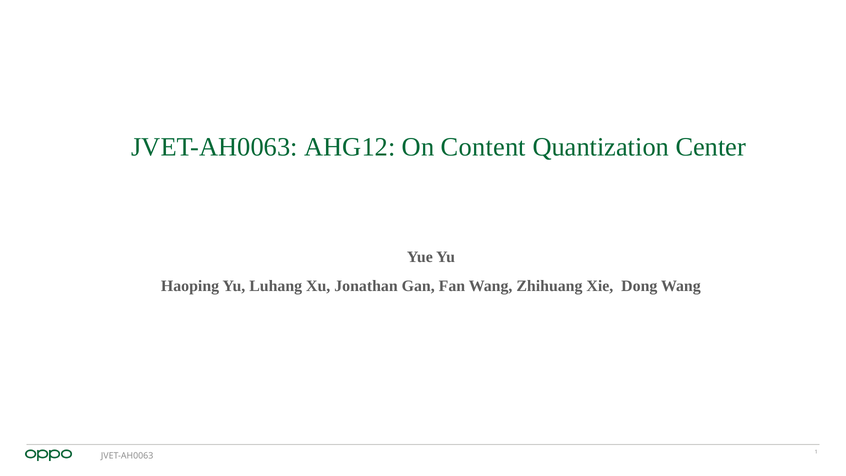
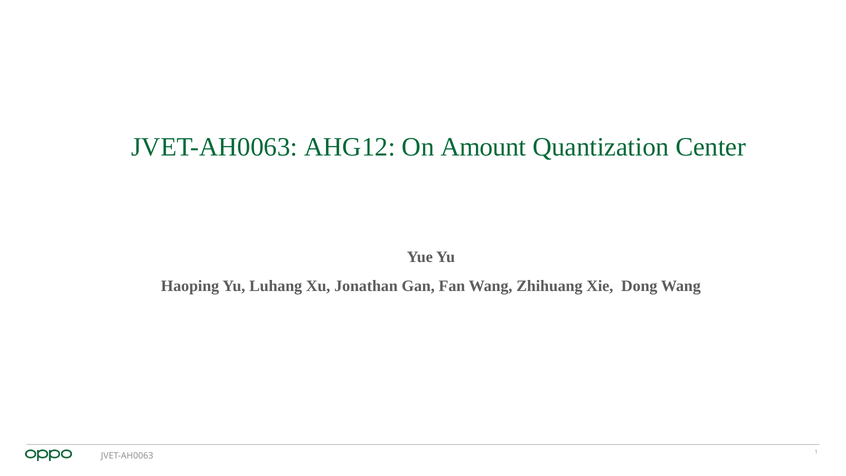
Content: Content -> Amount
